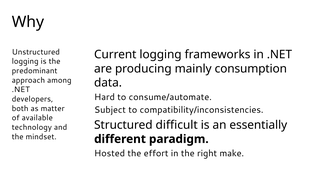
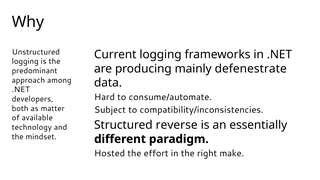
consumption: consumption -> defenestrate
difficult: difficult -> reverse
